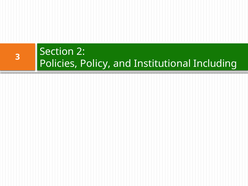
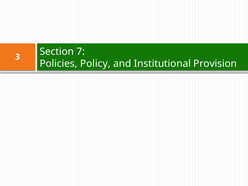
2: 2 -> 7
Including: Including -> Provision
